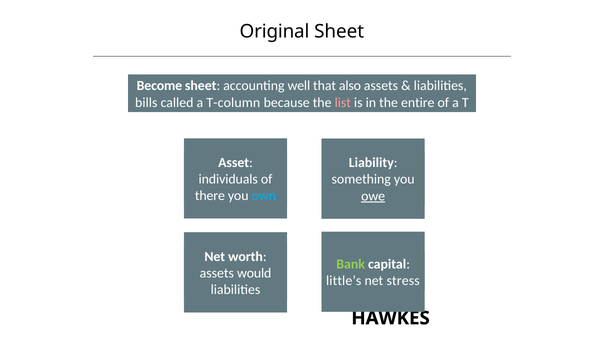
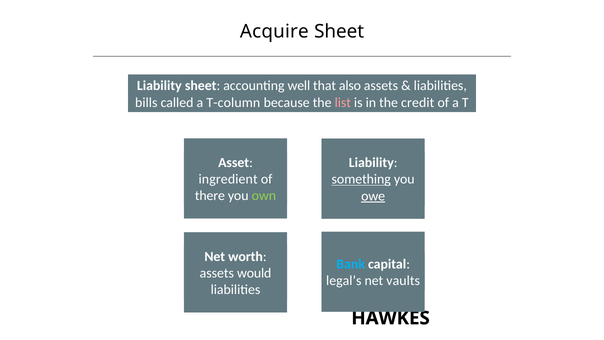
Original: Original -> Acquire
Become at (159, 86): Become -> Liability
entire: entire -> credit
individuals: individuals -> ingredient
something underline: none -> present
own colour: light blue -> light green
Bank colour: light green -> light blue
little’s: little’s -> legal’s
stress: stress -> vaults
